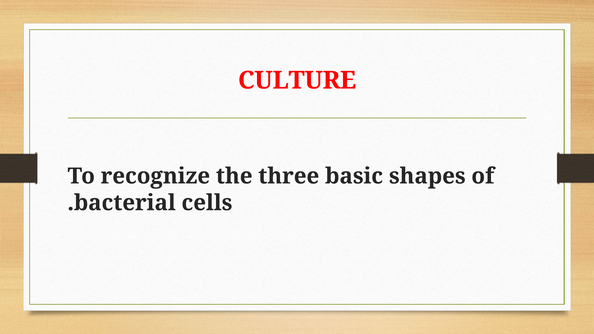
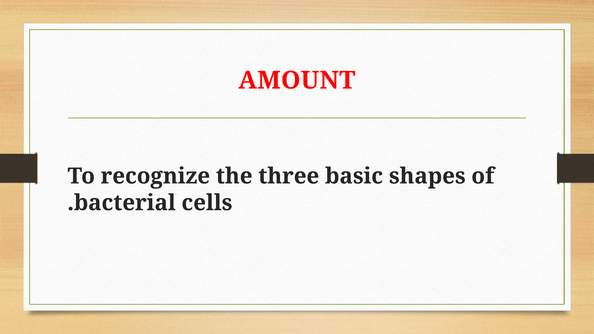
CULTURE: CULTURE -> AMOUNT
